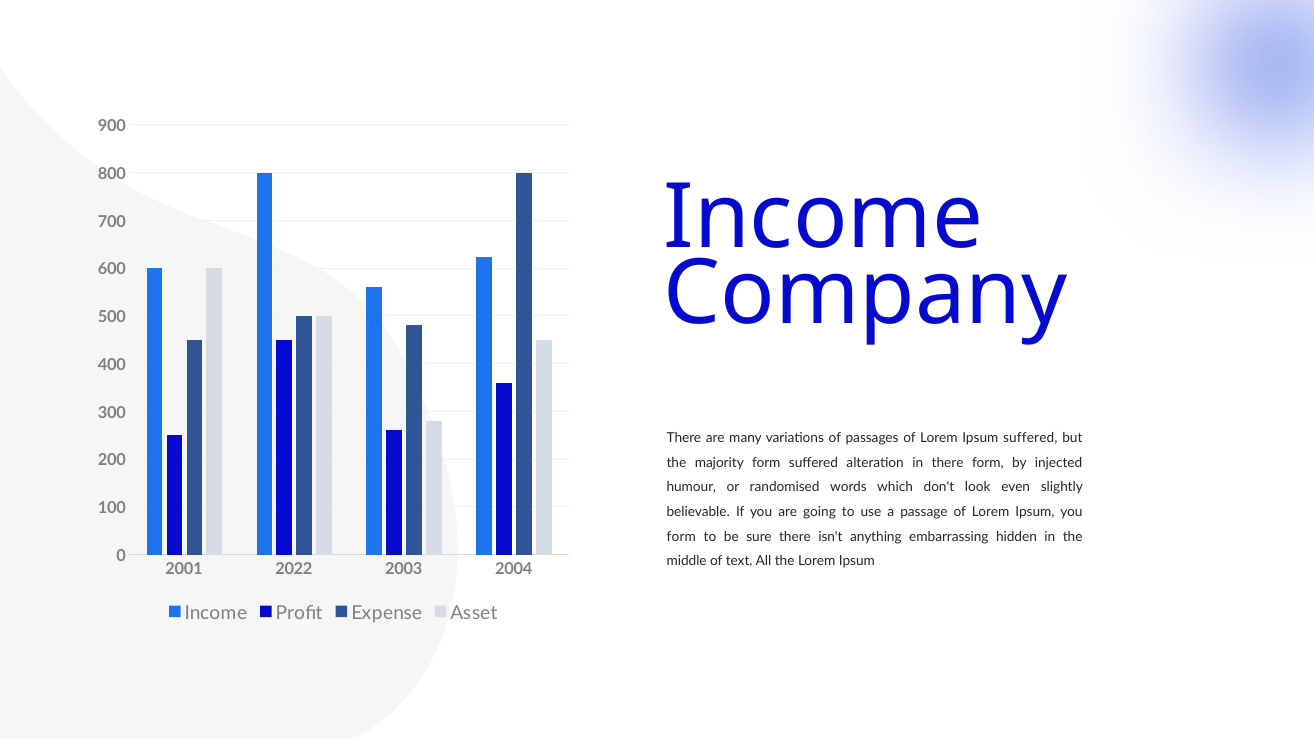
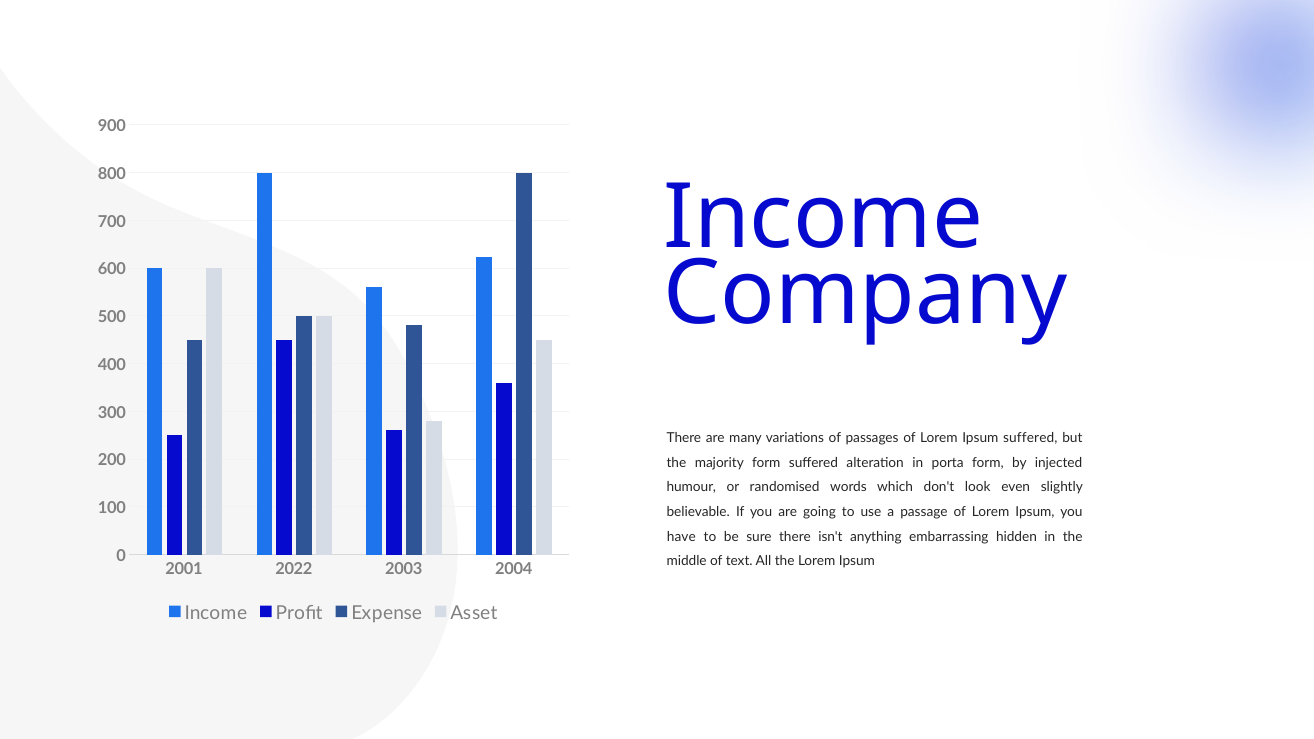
in there: there -> porta
form at (681, 537): form -> have
